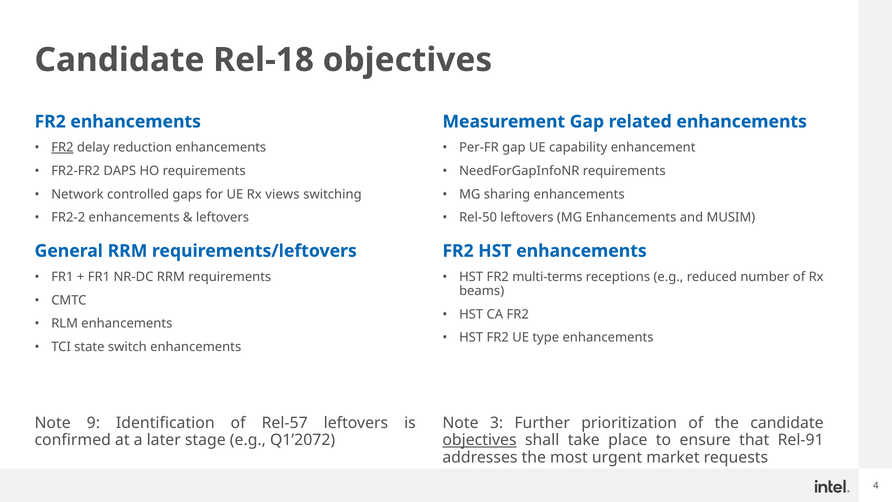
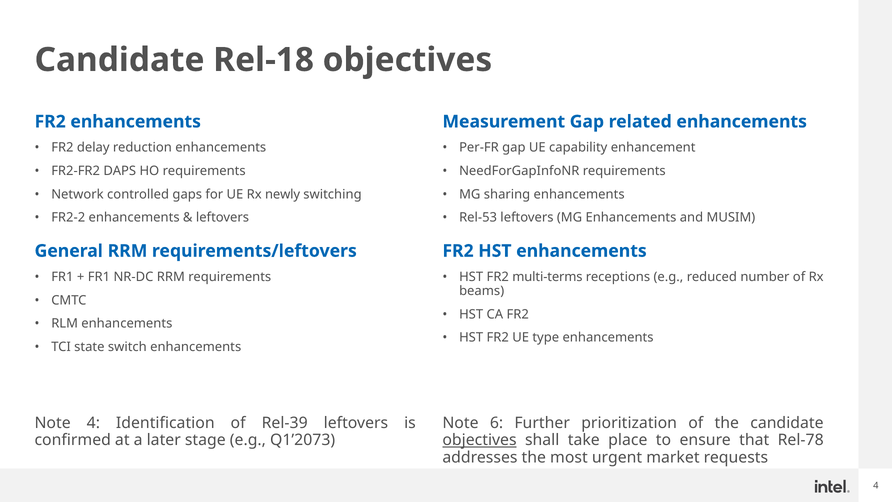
FR2 at (62, 147) underline: present -> none
views: views -> newly
Rel-50: Rel-50 -> Rel-53
Note 9: 9 -> 4
Rel-57: Rel-57 -> Rel-39
3: 3 -> 6
Q1’2072: Q1’2072 -> Q1’2073
Rel-91: Rel-91 -> Rel-78
